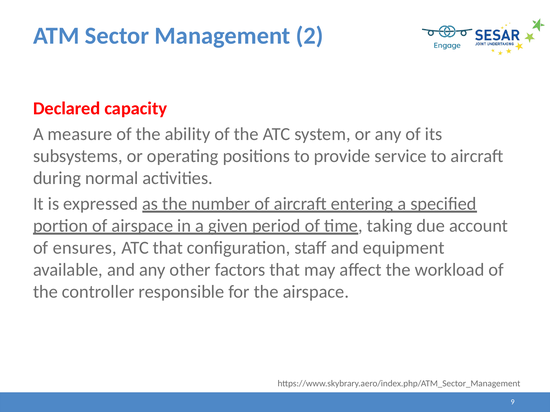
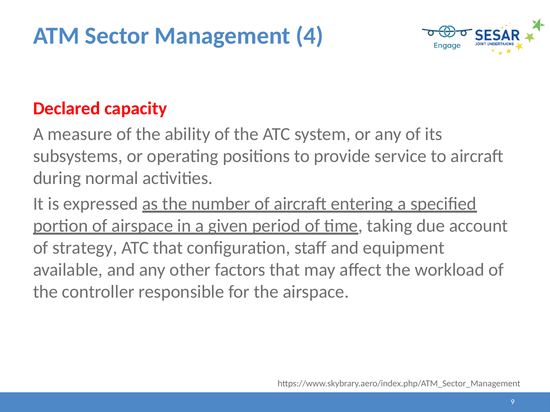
2: 2 -> 4
ensures: ensures -> strategy
